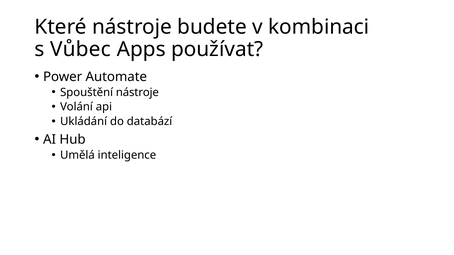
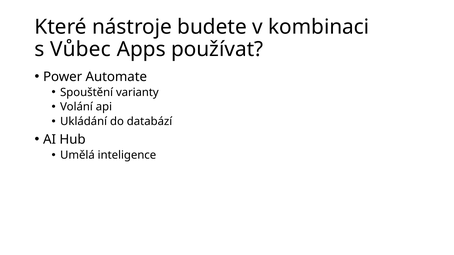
Spouštění nástroje: nástroje -> varianty
